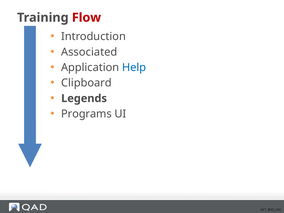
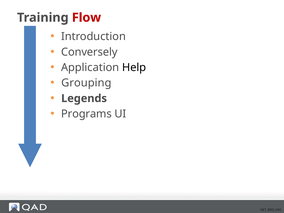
Associated: Associated -> Conversely
Help colour: blue -> black
Clipboard: Clipboard -> Grouping
